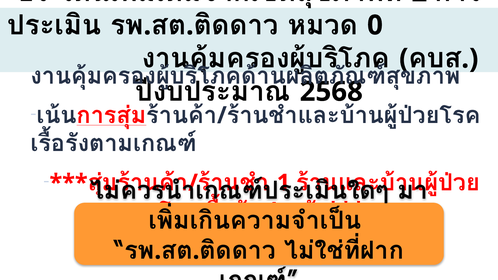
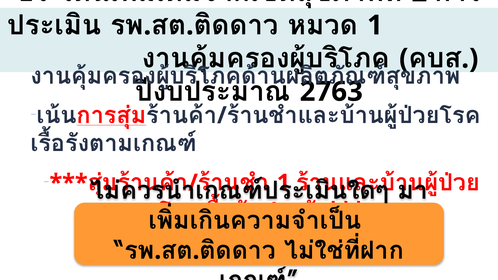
0 at (375, 25): 0 -> 1
2568: 2568 -> 2763
